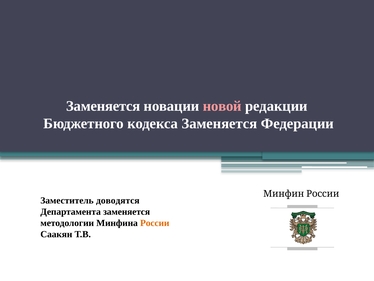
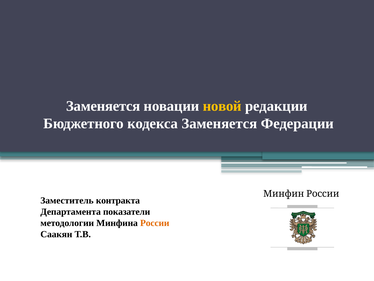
новой colour: pink -> yellow
доводятся: доводятся -> контракта
Департамента заменяется: заменяется -> показатели
